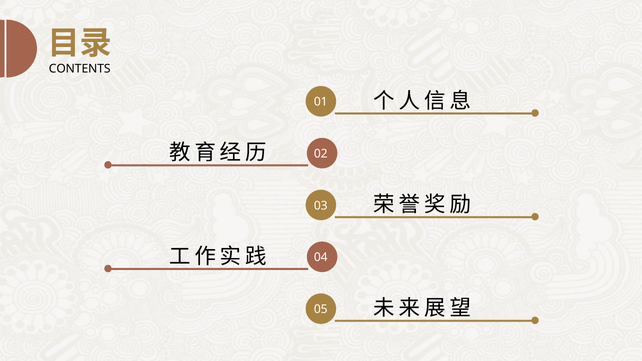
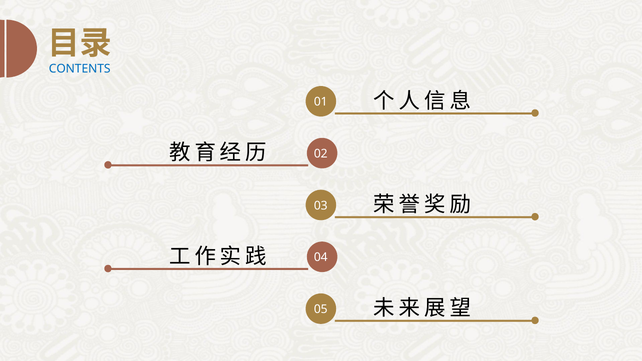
CONTENTS colour: black -> blue
